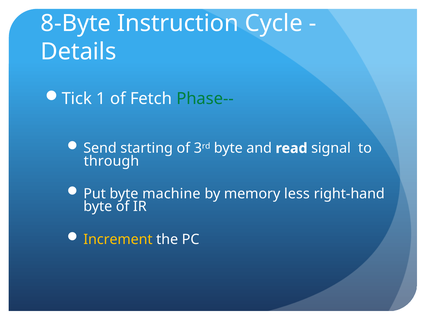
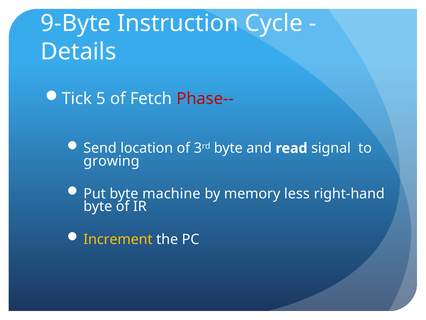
8-Byte: 8-Byte -> 9-Byte
1: 1 -> 5
Phase-- colour: green -> red
starting: starting -> location
through: through -> growing
